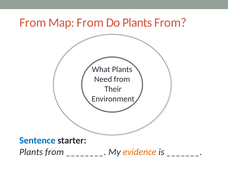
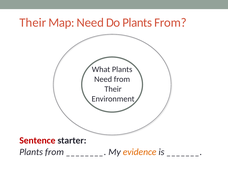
From at (33, 23): From -> Their
Map From: From -> Need
Sentence colour: blue -> red
